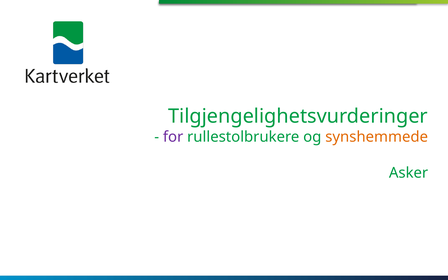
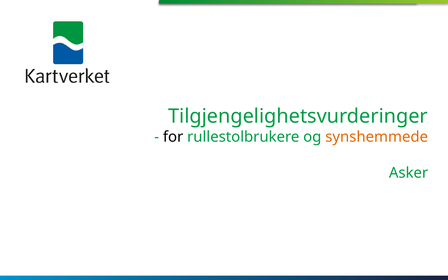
for colour: purple -> black
